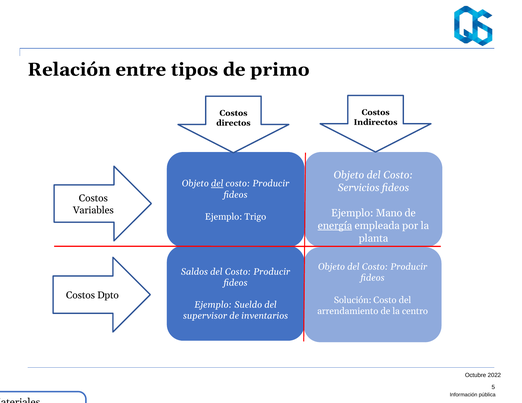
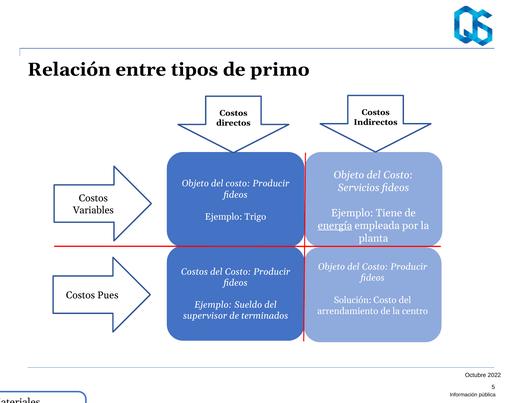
del at (217, 184) underline: present -> none
Ejemplo Mano: Mano -> Tiene
Saldos at (194, 272): Saldos -> Costos
Dpto: Dpto -> Pues
inventarios: inventarios -> terminados
